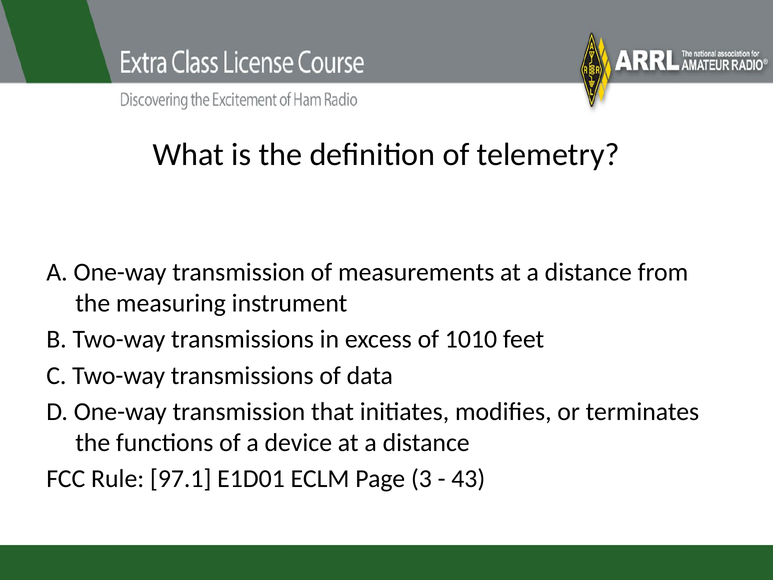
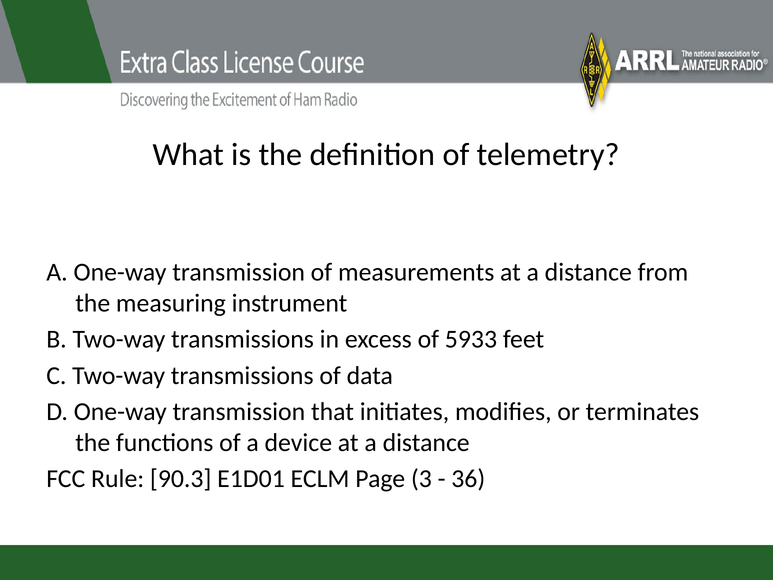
1010: 1010 -> 5933
97.1: 97.1 -> 90.3
43: 43 -> 36
